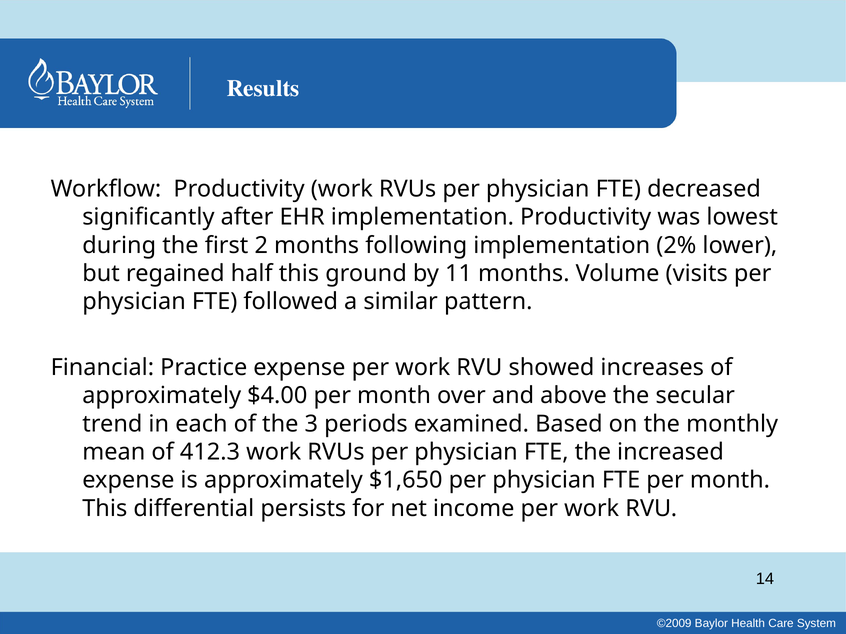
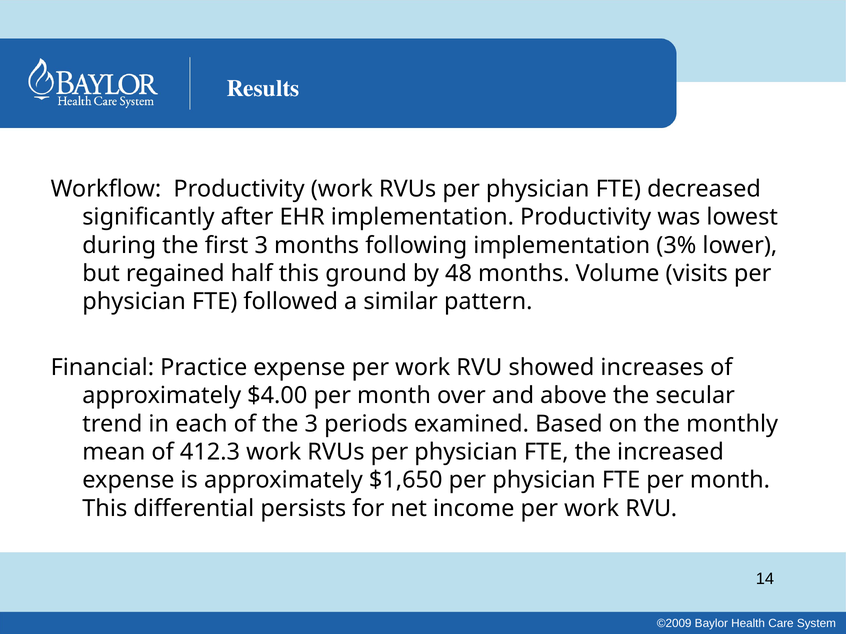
first 2: 2 -> 3
2%: 2% -> 3%
11: 11 -> 48
